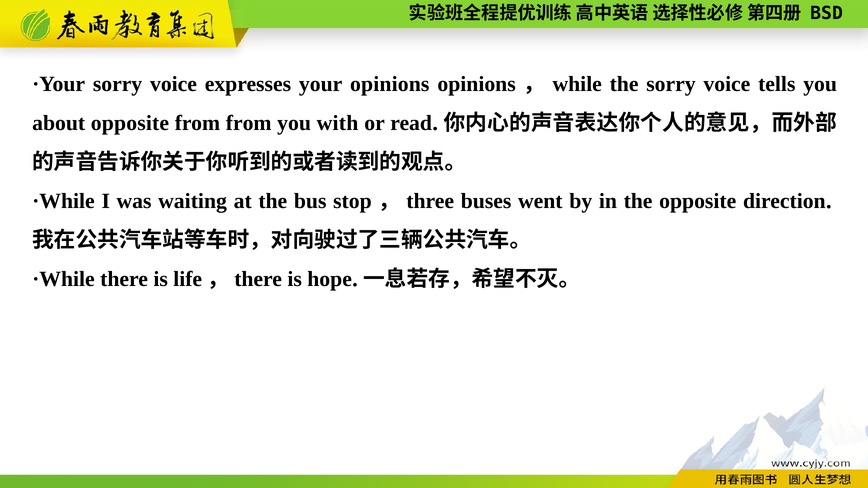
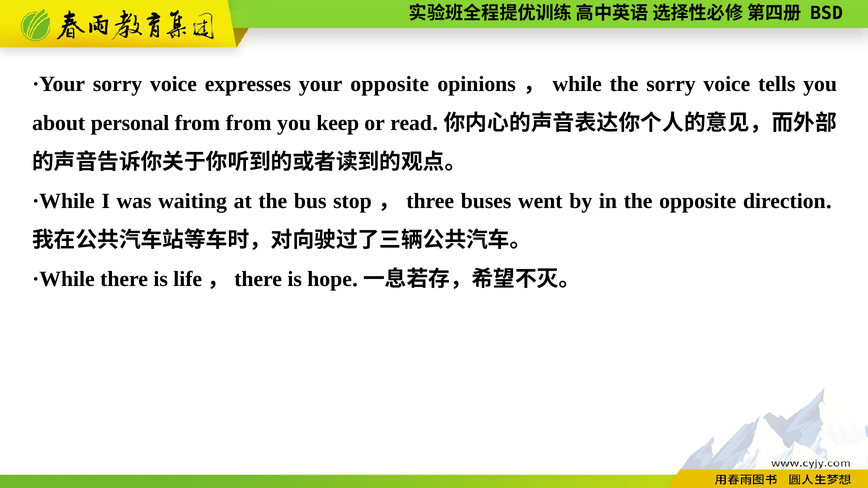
your opinions: opinions -> opposite
about opposite: opposite -> personal
with: with -> keep
